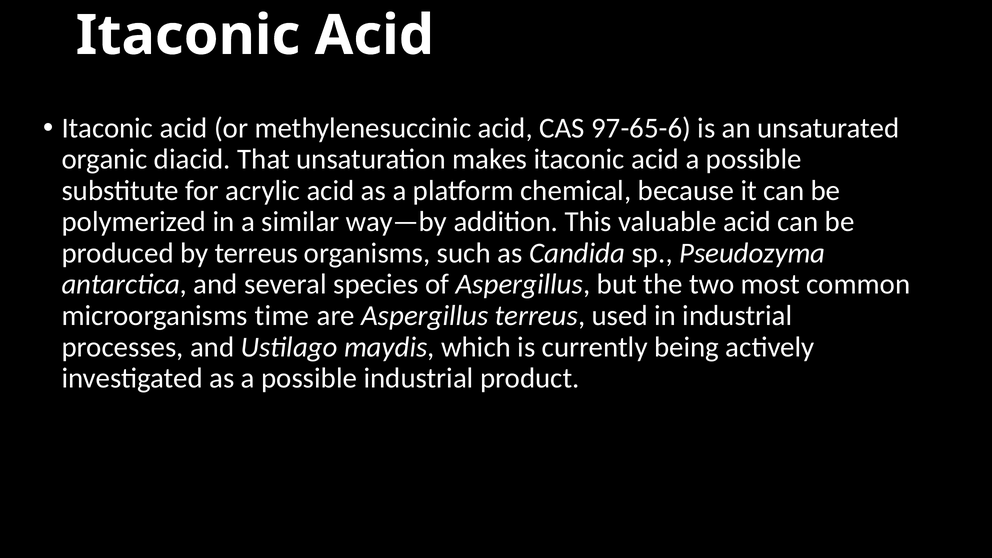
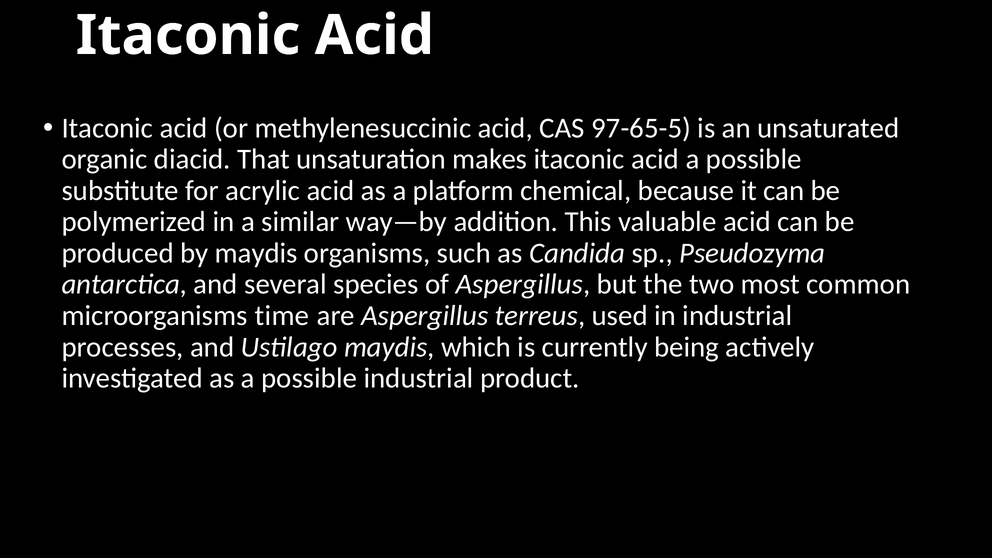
97-65-6: 97-65-6 -> 97-65-5
by terreus: terreus -> maydis
